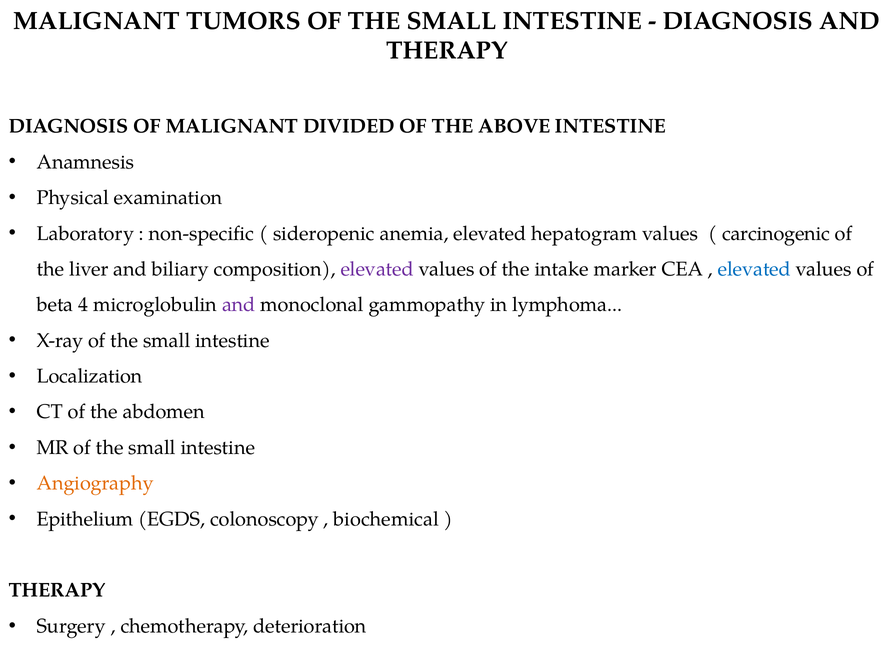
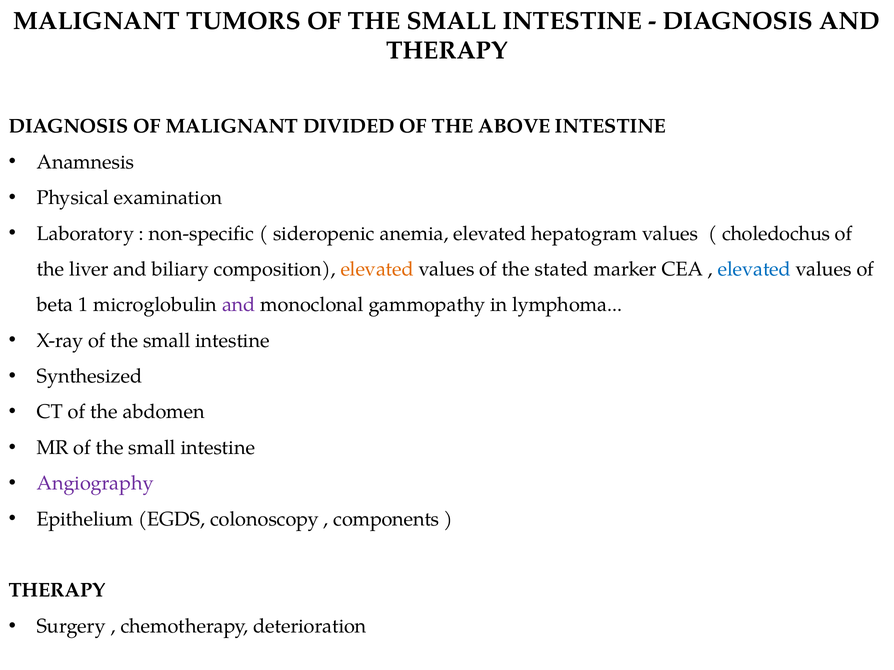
carcinogenic: carcinogenic -> choledochus
elevated at (377, 269) colour: purple -> orange
intake: intake -> stated
4: 4 -> 1
Localization: Localization -> Synthesized
Angiography colour: orange -> purple
biochemical: biochemical -> components
